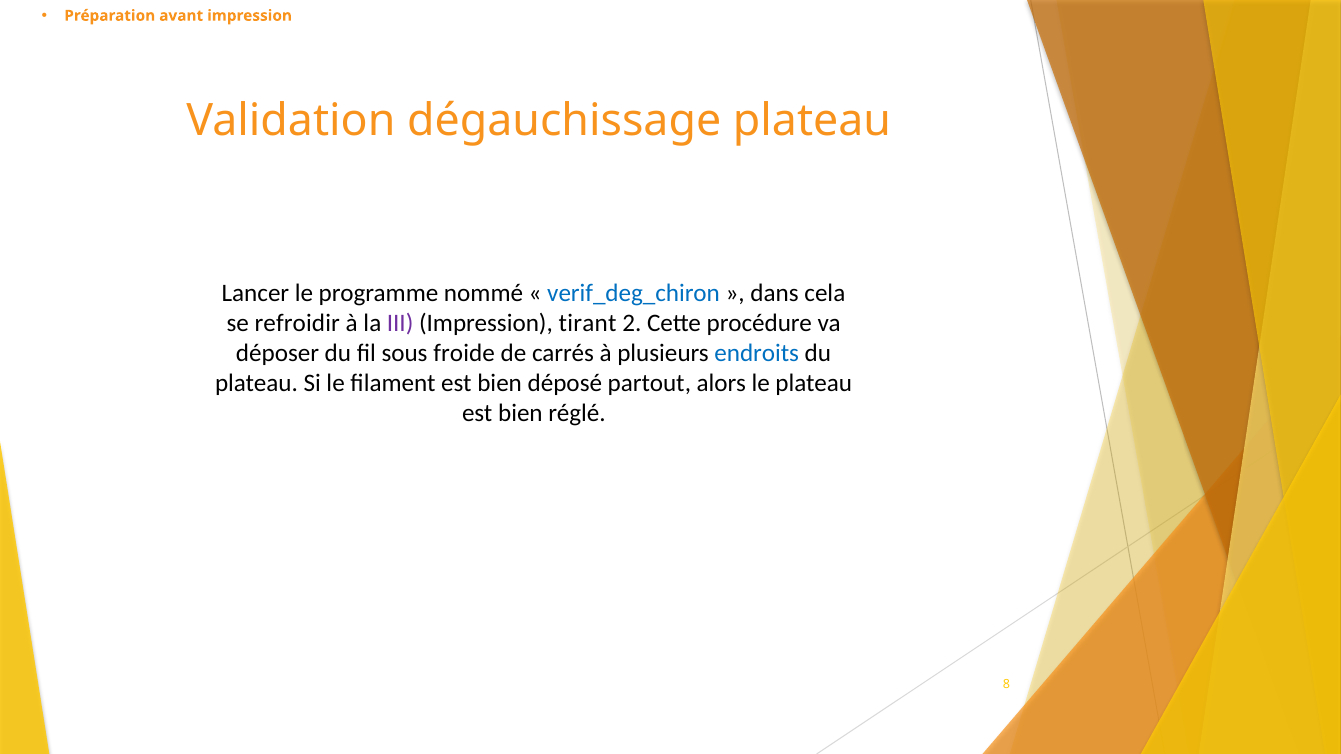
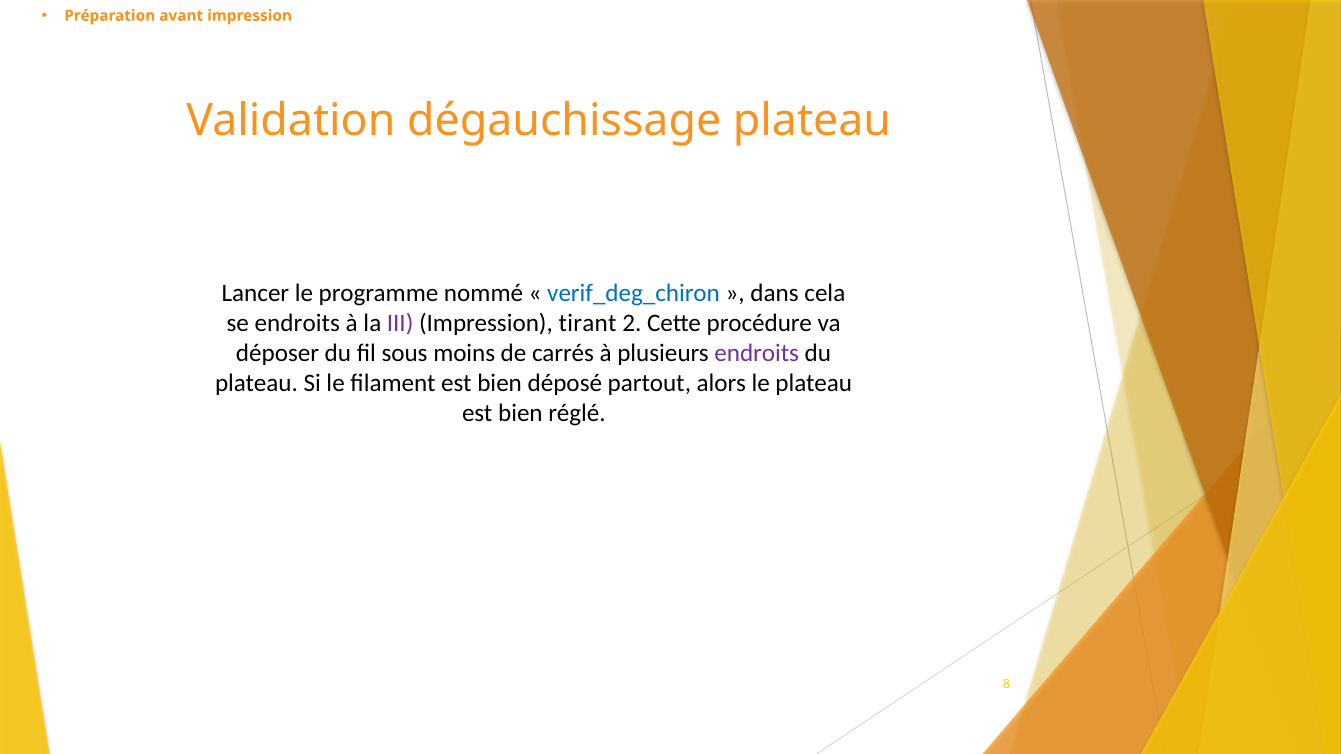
se refroidir: refroidir -> endroits
froide: froide -> moins
endroits at (757, 353) colour: blue -> purple
